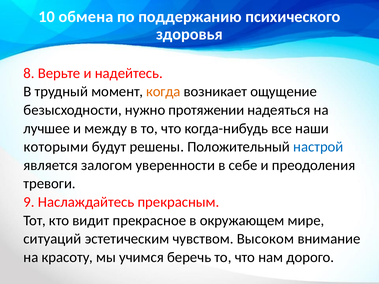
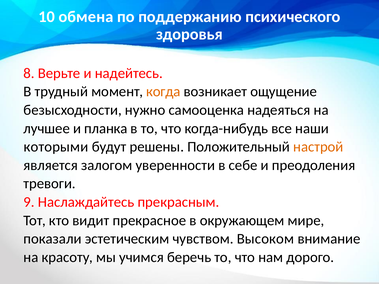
протяжении: протяжении -> самооценка
между: между -> планка
настрой colour: blue -> orange
ситуаций: ситуаций -> показали
